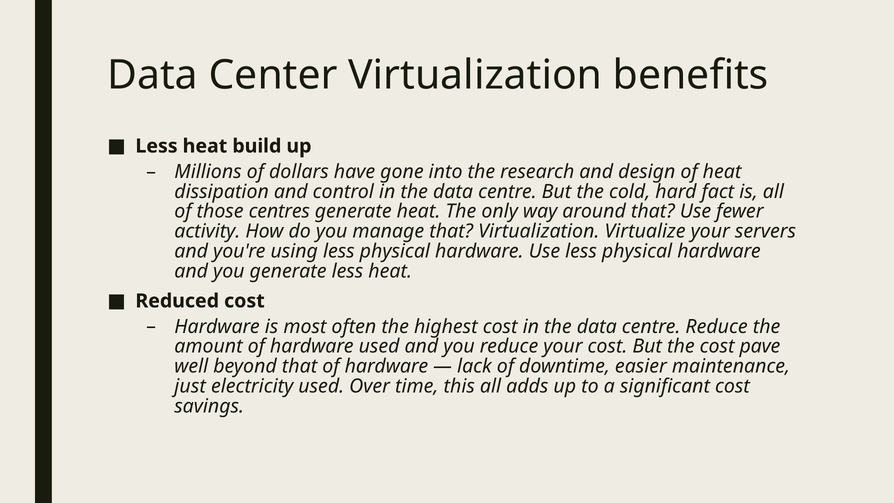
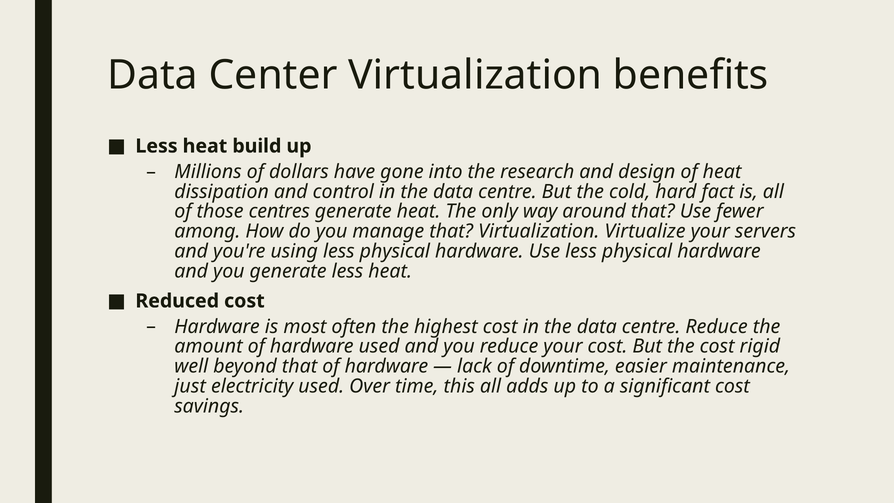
activity: activity -> among
pave: pave -> rigid
